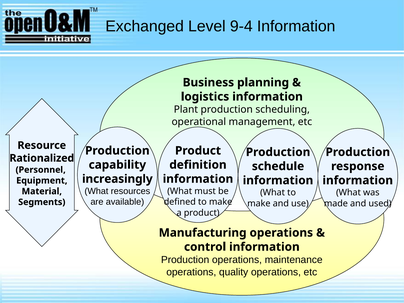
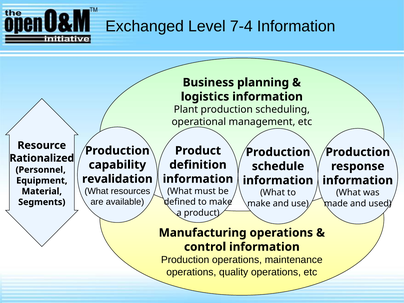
9-4: 9-4 -> 7-4
increasingly: increasingly -> revalidation
